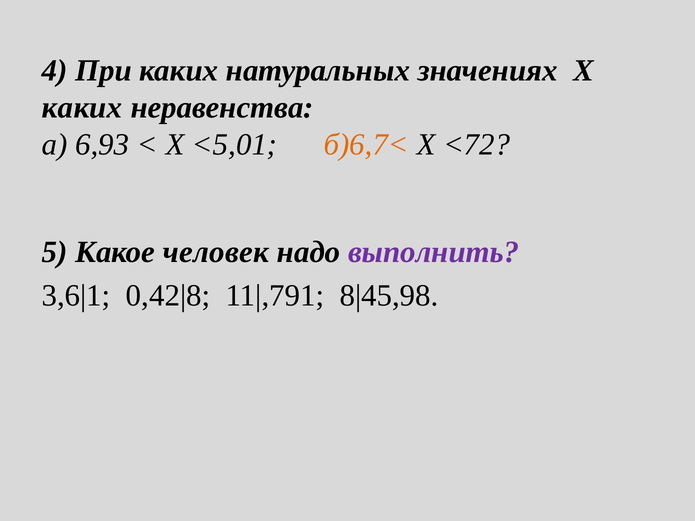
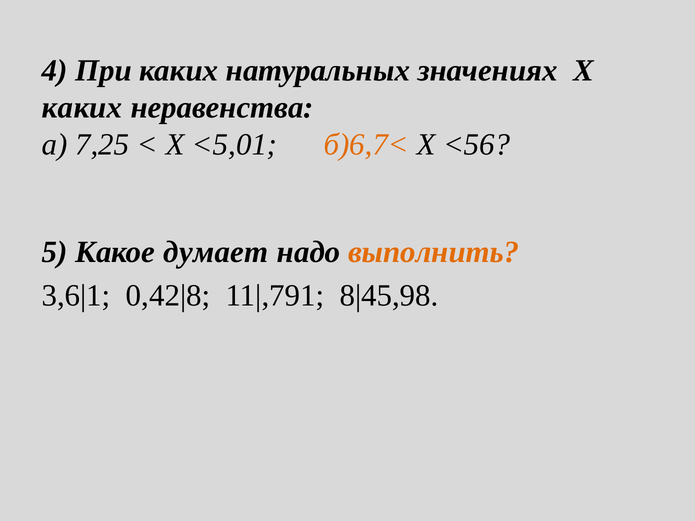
6,93: 6,93 -> 7,25
<72: <72 -> <56
человек: человек -> думает
выполнить colour: purple -> orange
